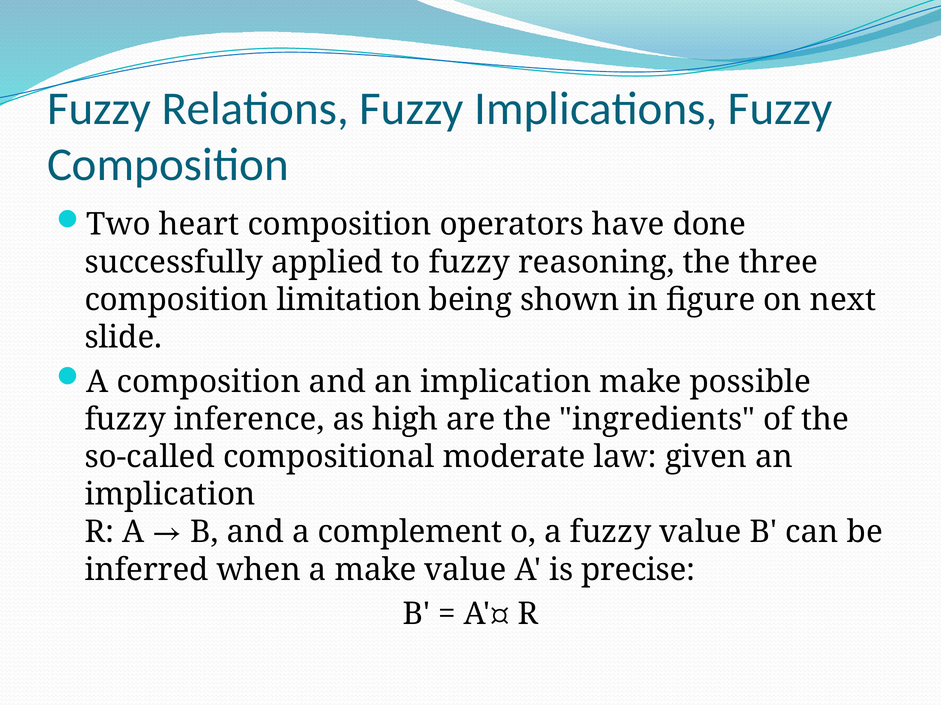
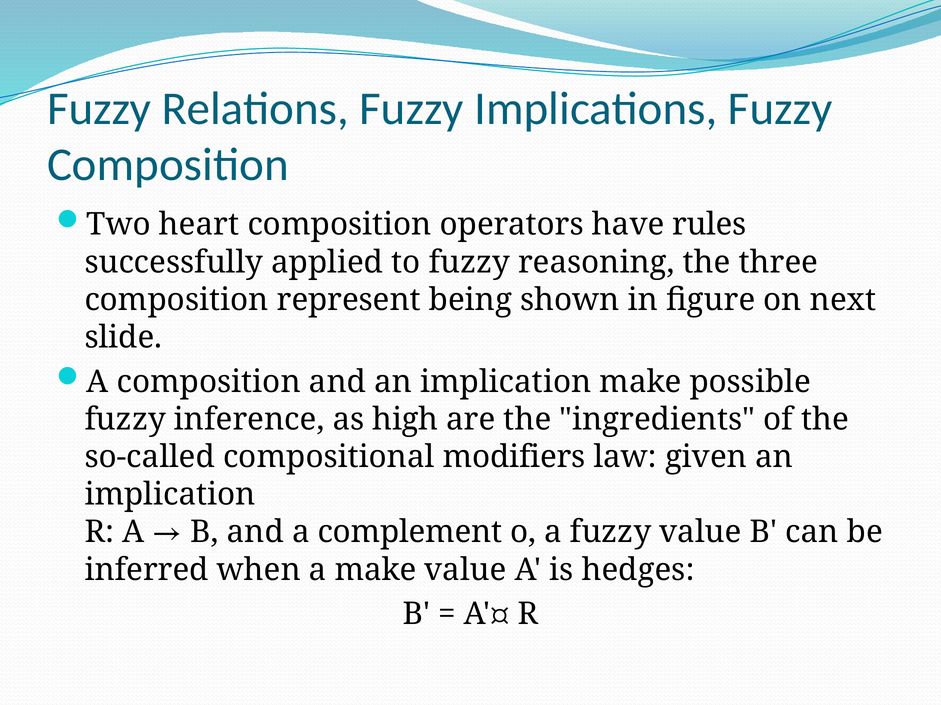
done: done -> rules
limitation: limitation -> represent
moderate: moderate -> modifiers
precise: precise -> hedges
